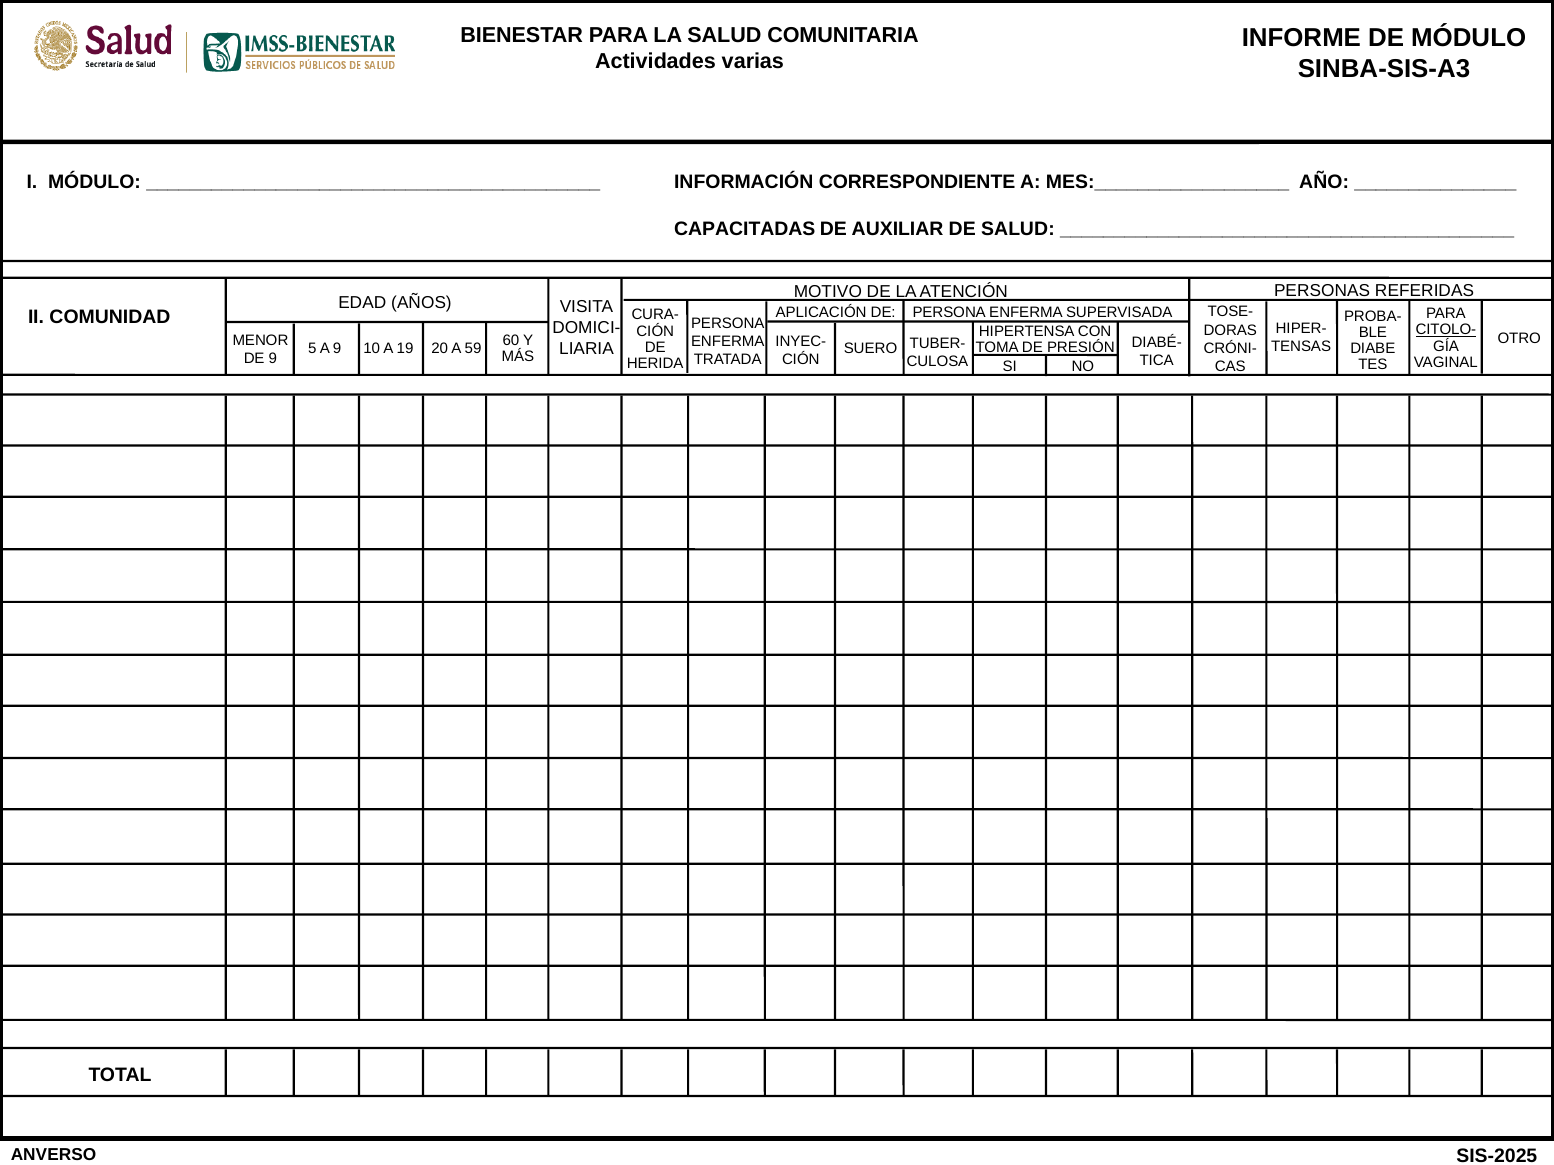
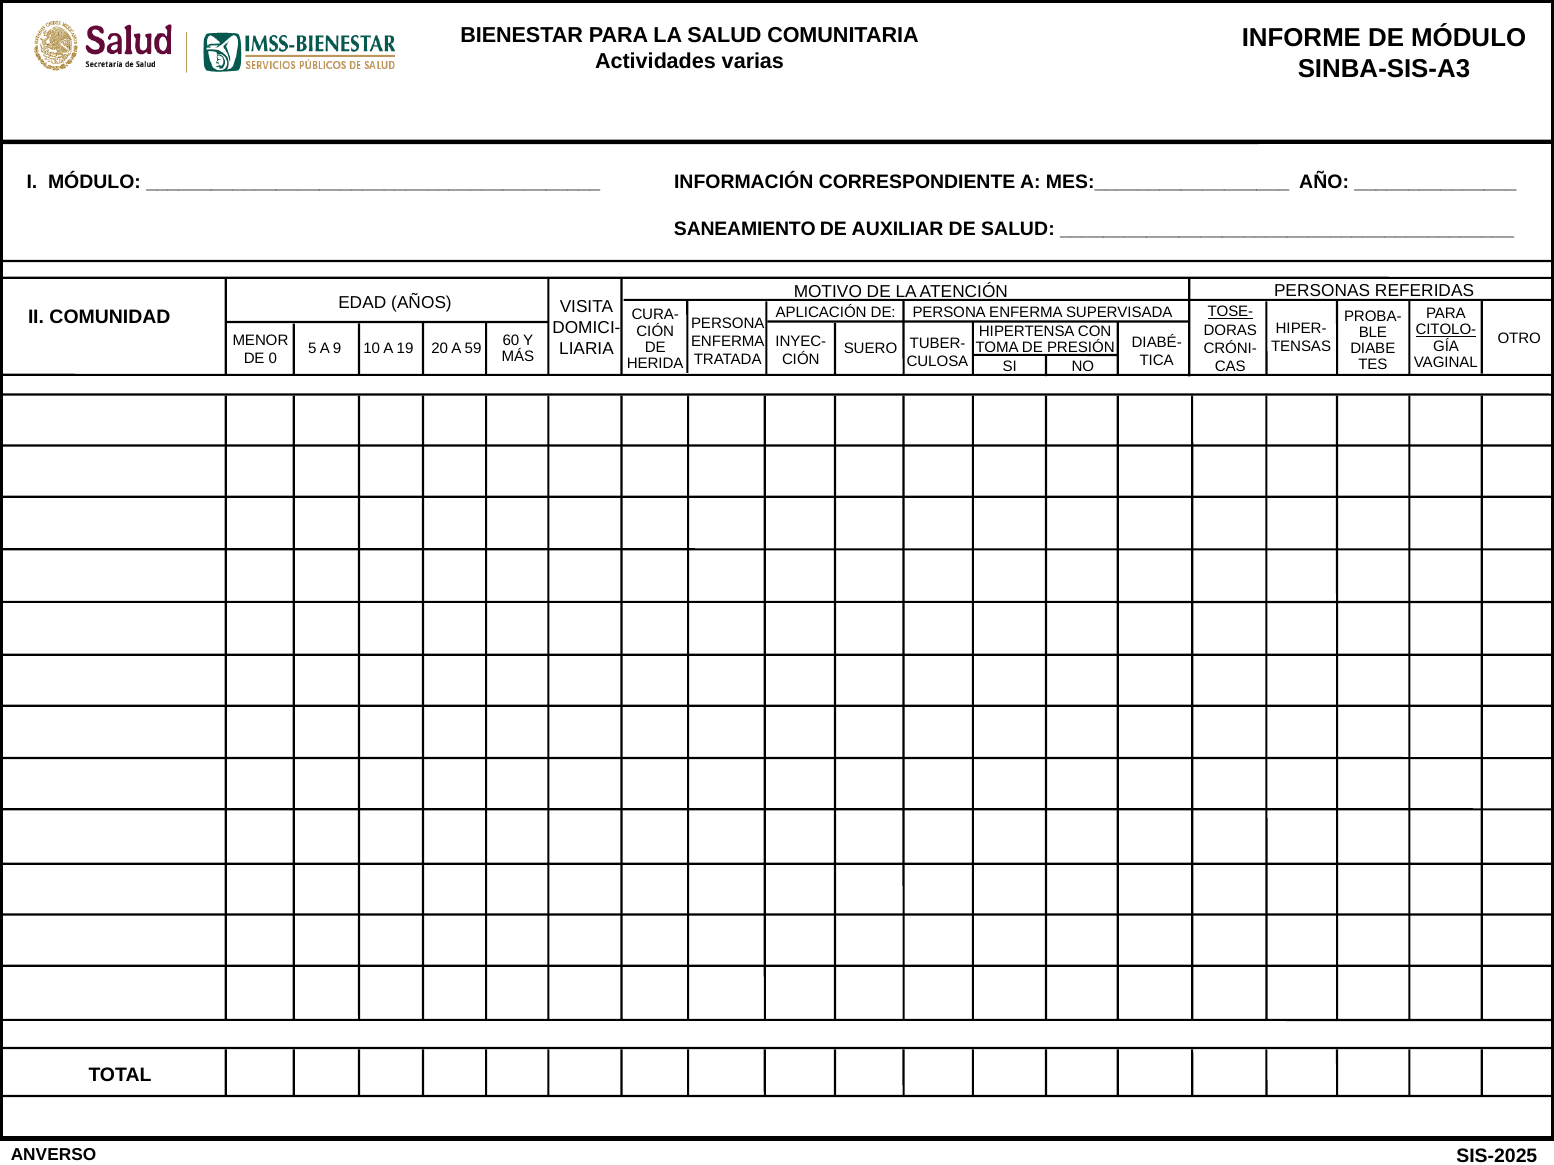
CAPACITADAS: CAPACITADAS -> SANEAMIENTO
TOSE- underline: none -> present
DE 9: 9 -> 0
